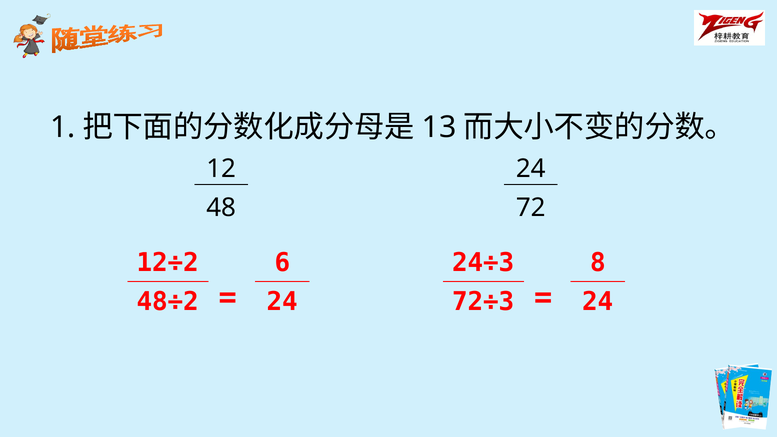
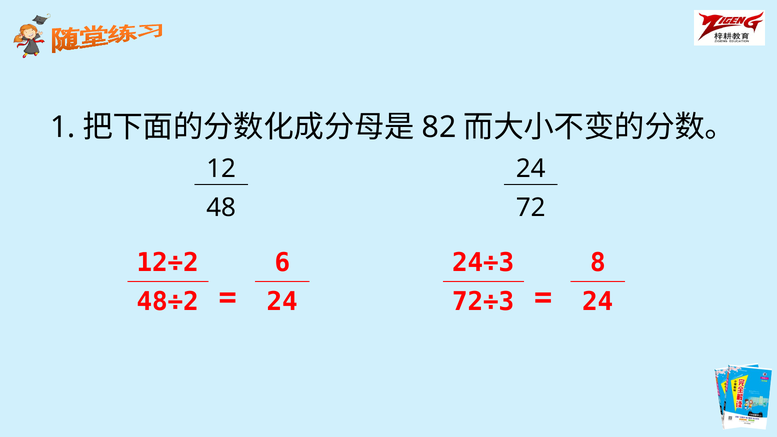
13: 13 -> 82
